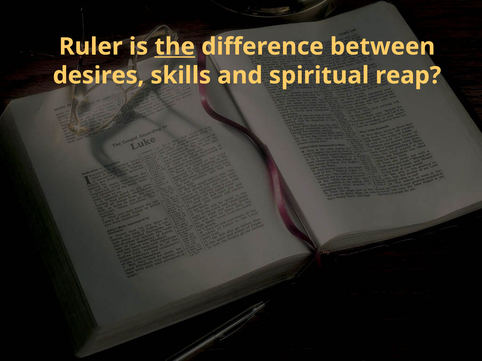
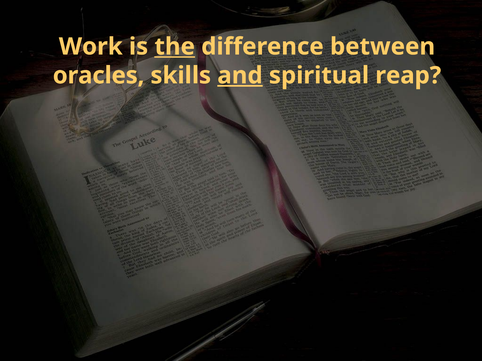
Ruler: Ruler -> Work
desires: desires -> oracles
and underline: none -> present
